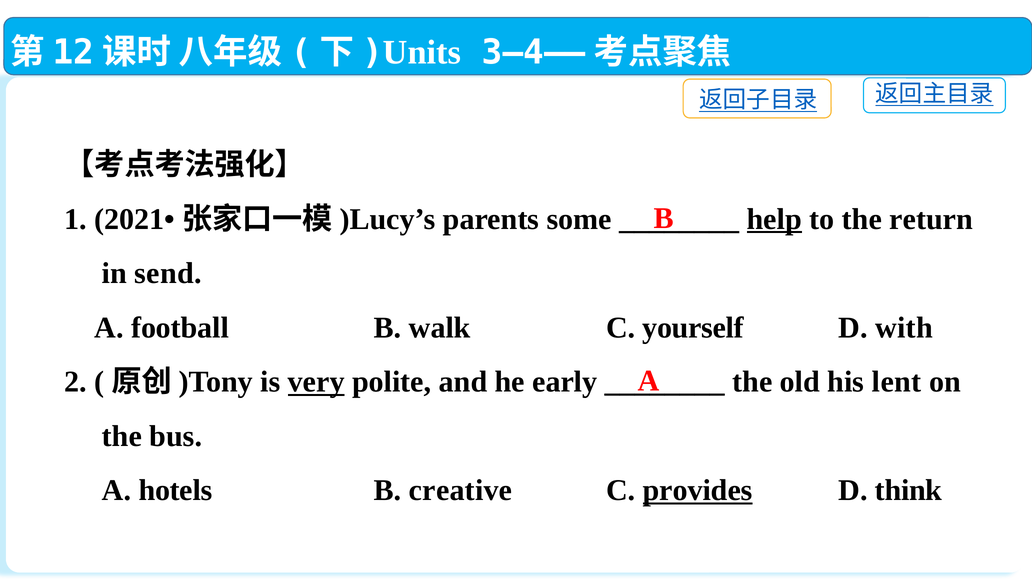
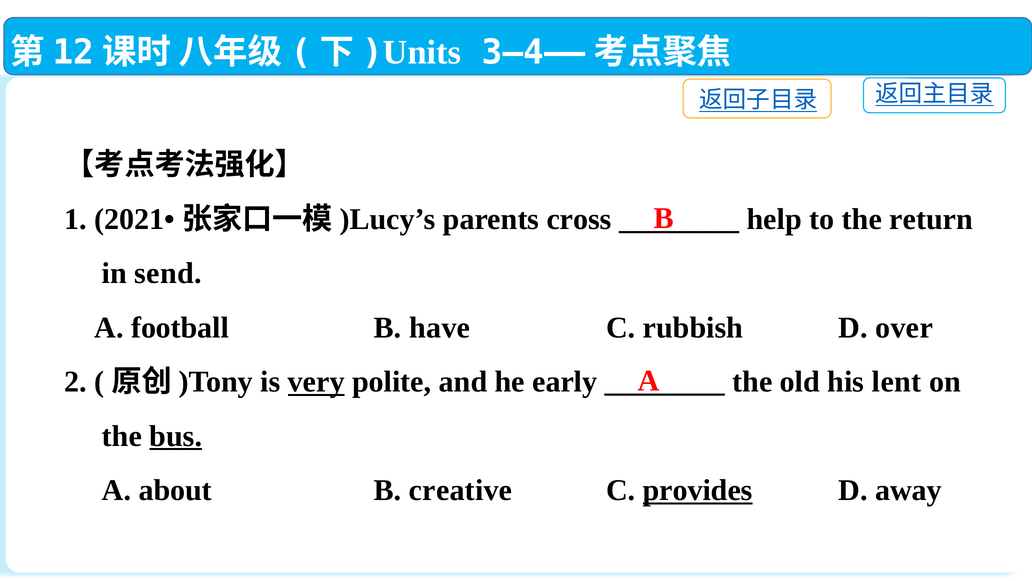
some: some -> cross
help underline: present -> none
walk: walk -> have
yourself: yourself -> rubbish
with: with -> over
bus underline: none -> present
hotels: hotels -> about
think: think -> away
